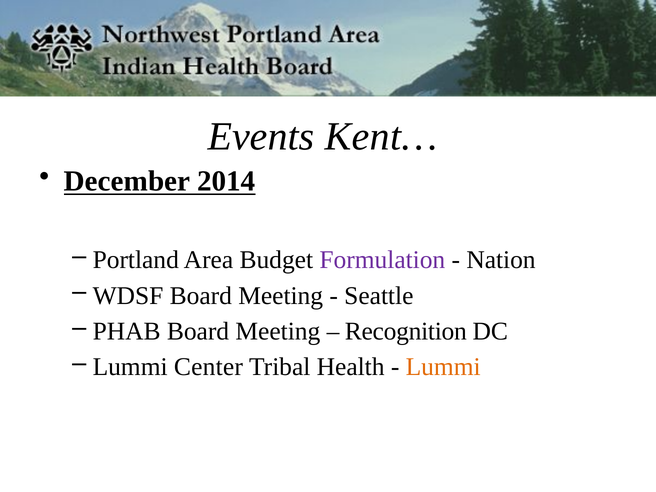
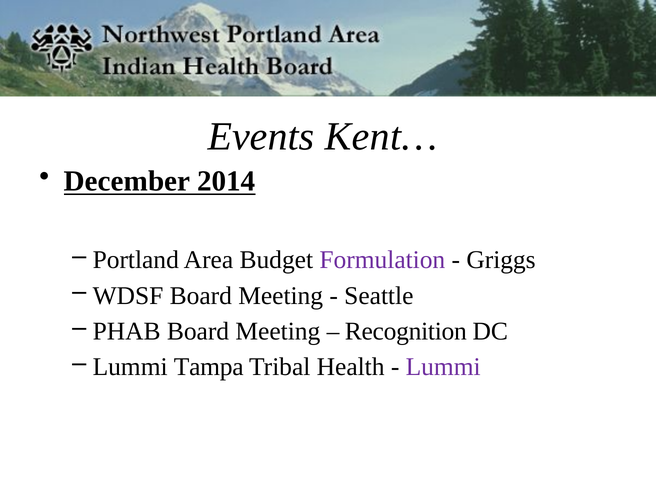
Nation: Nation -> Griggs
Center: Center -> Tampa
Lummi at (443, 367) colour: orange -> purple
